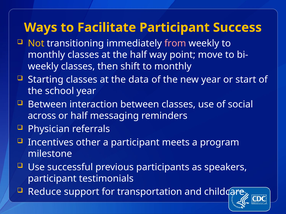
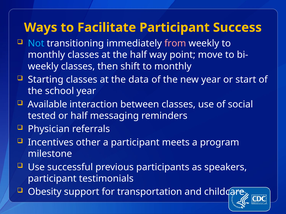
Not colour: yellow -> light blue
Between at (47, 105): Between -> Available
across: across -> tested
Reduce: Reduce -> Obesity
